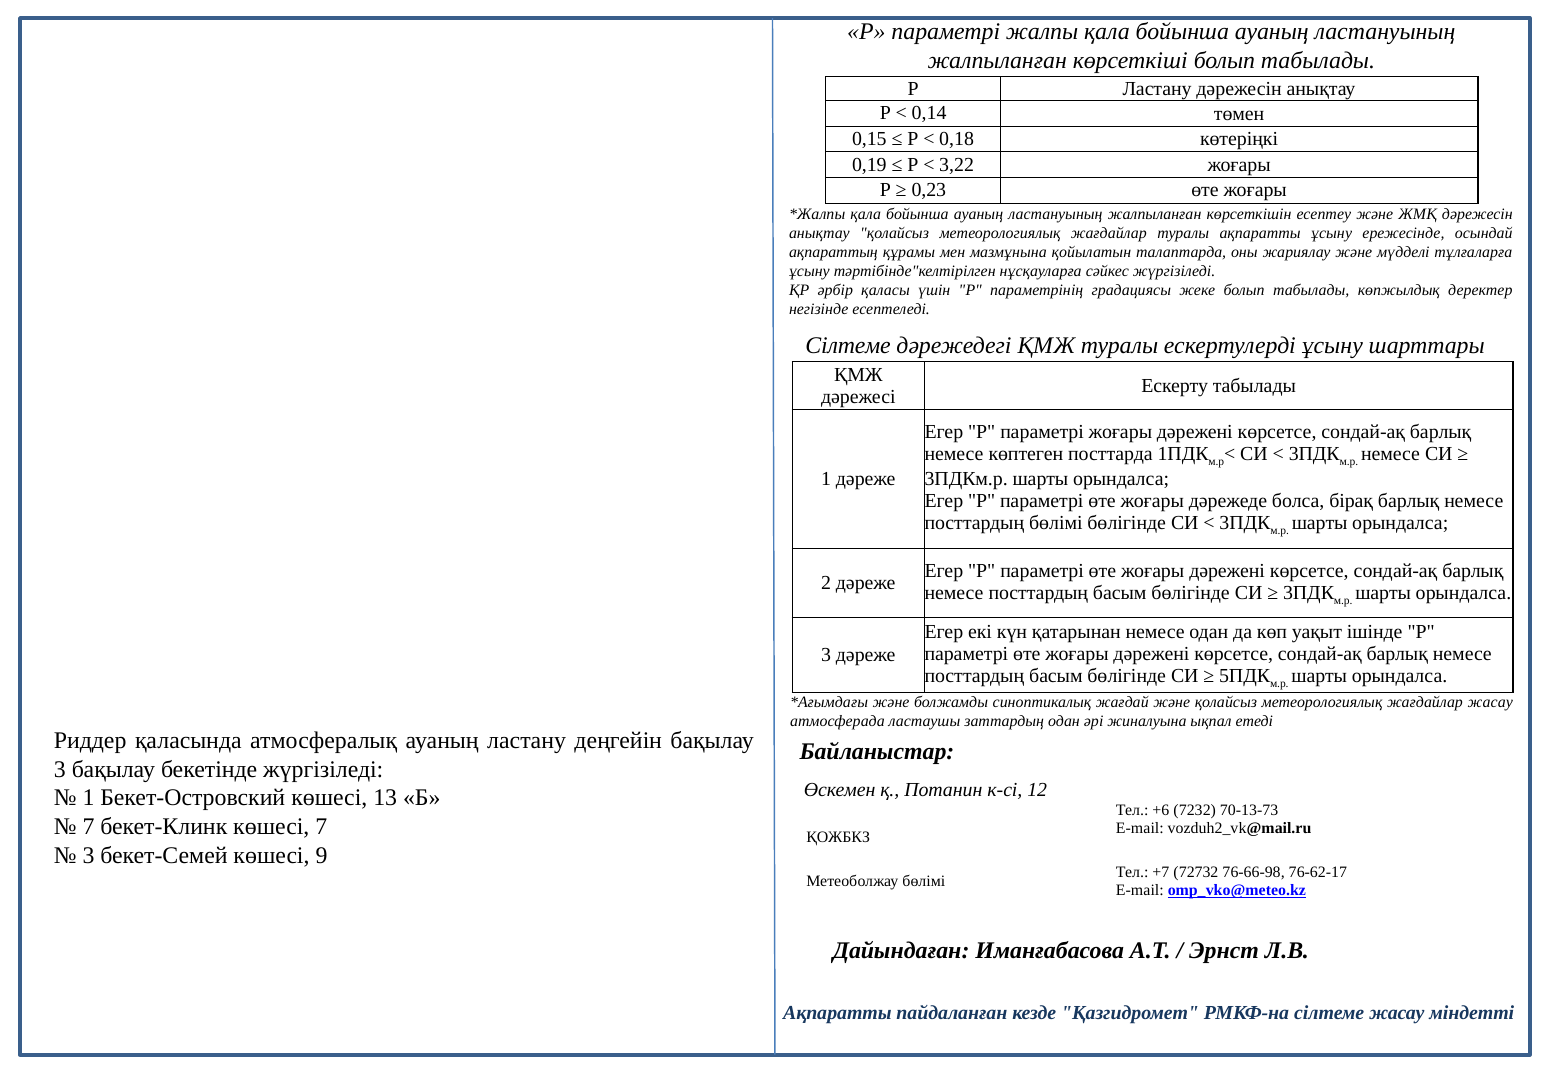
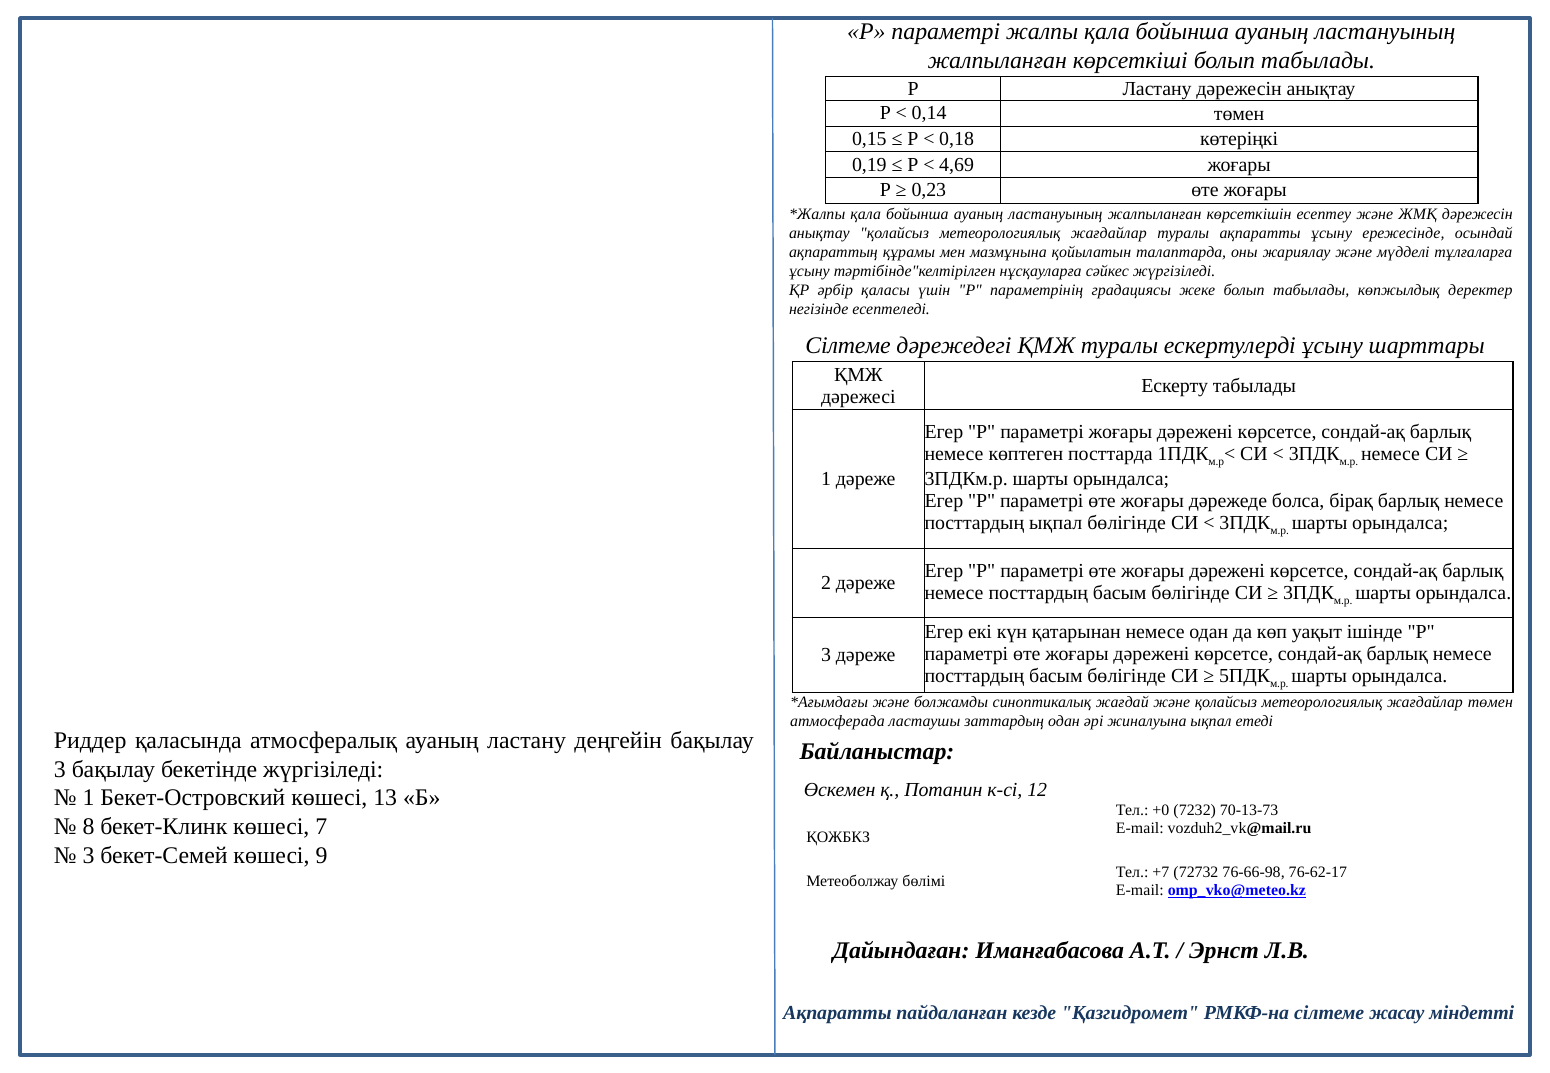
3,22: 3,22 -> 4,69
посттардың бөлімі: бөлімі -> ықпал
жағдайлар жасау: жасау -> төмен
+6: +6 -> +0
7 at (88, 827): 7 -> 8
